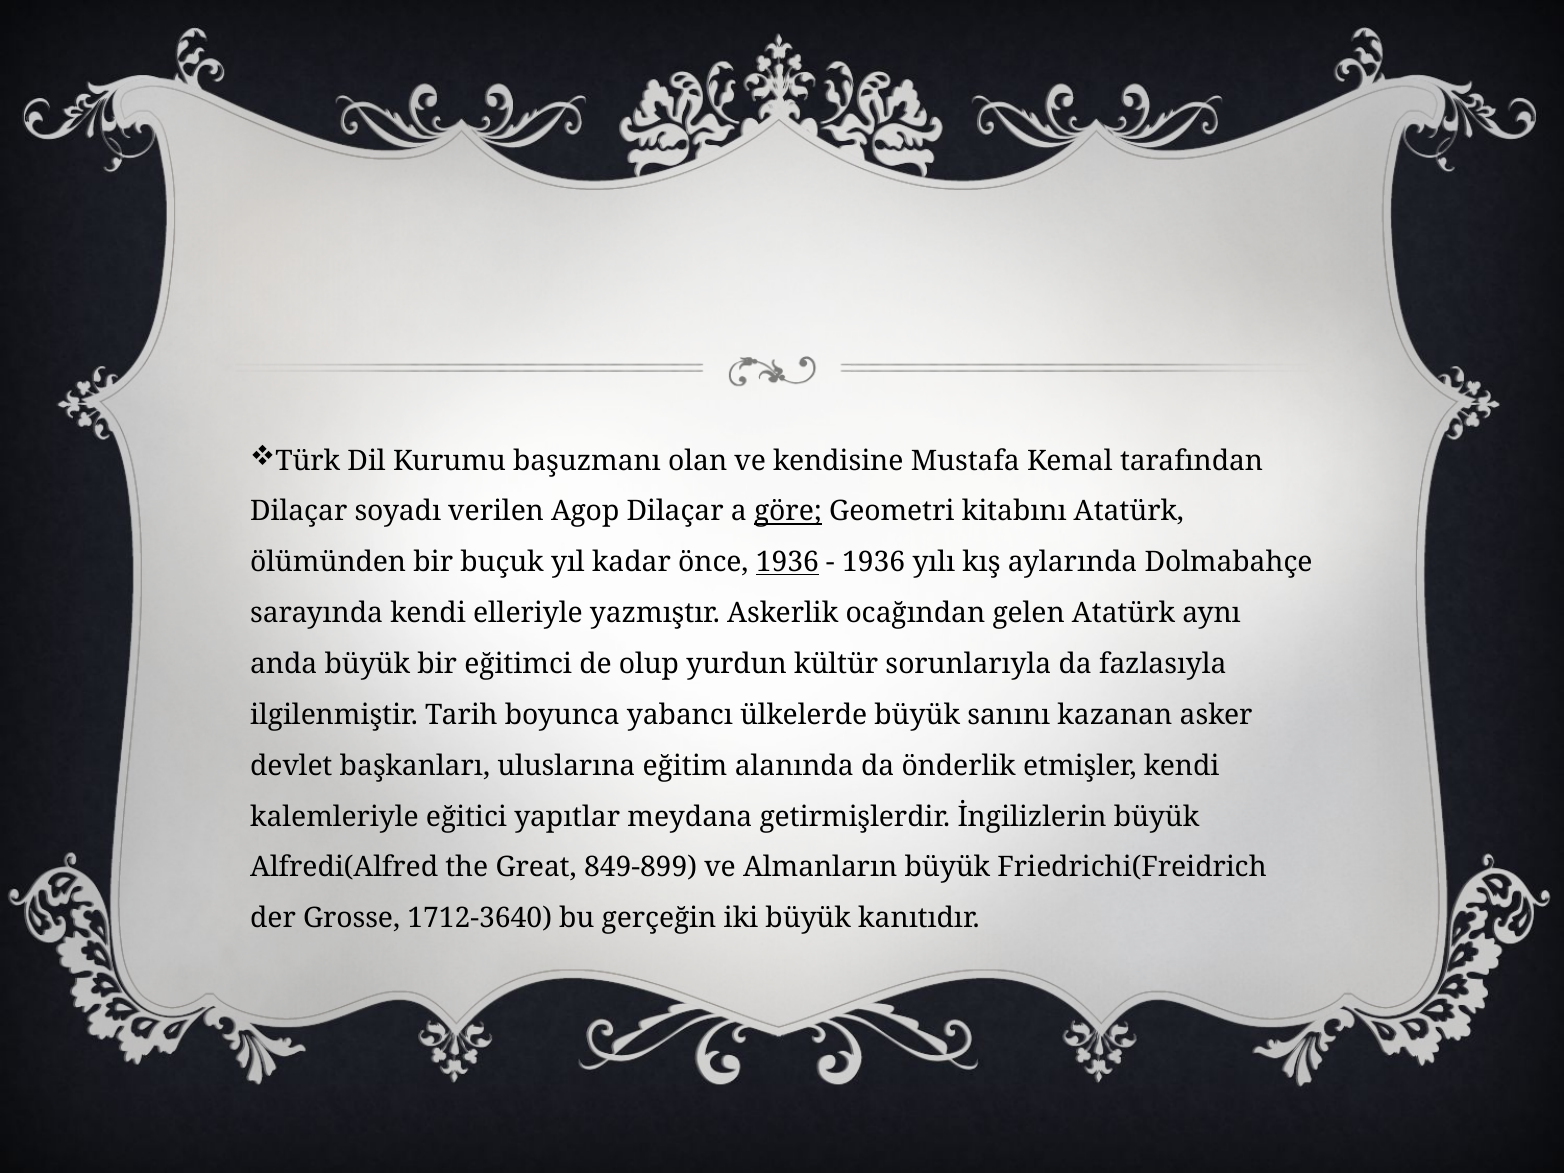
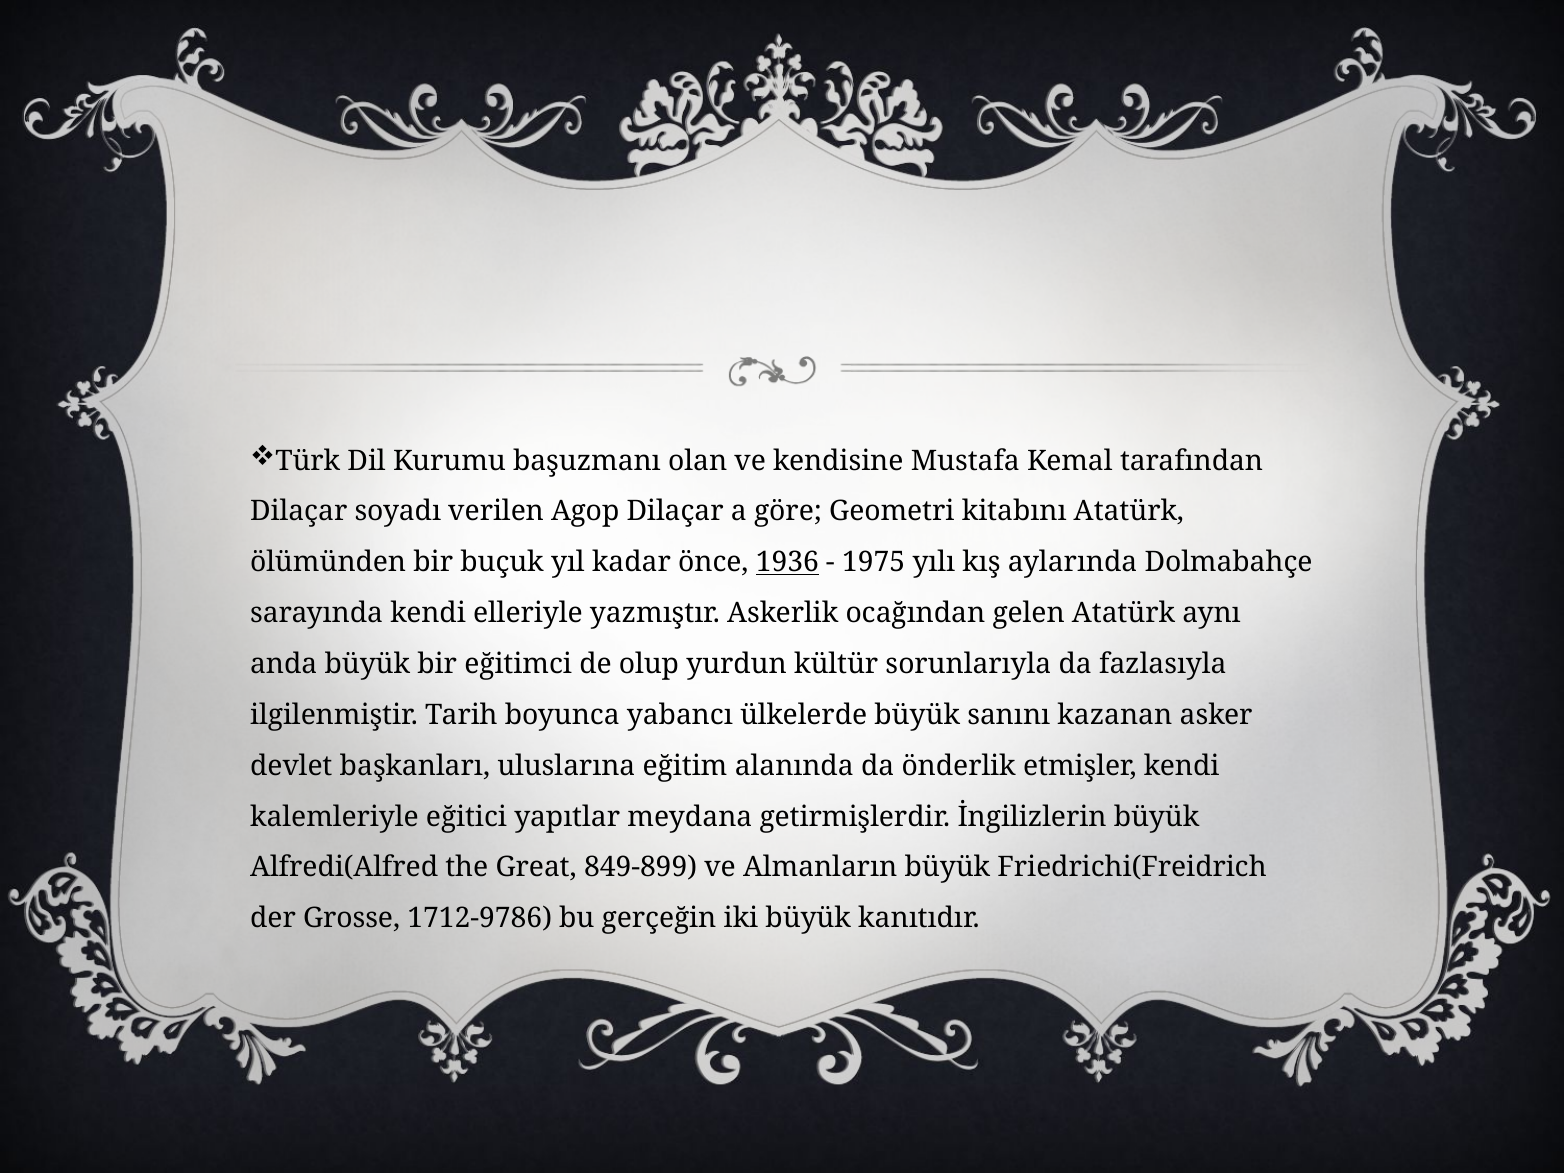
göre underline: present -> none
1936 at (874, 562): 1936 -> 1975
1712-3640: 1712-3640 -> 1712-9786
